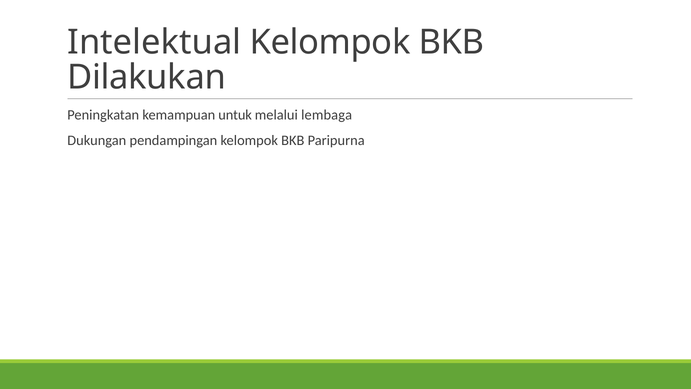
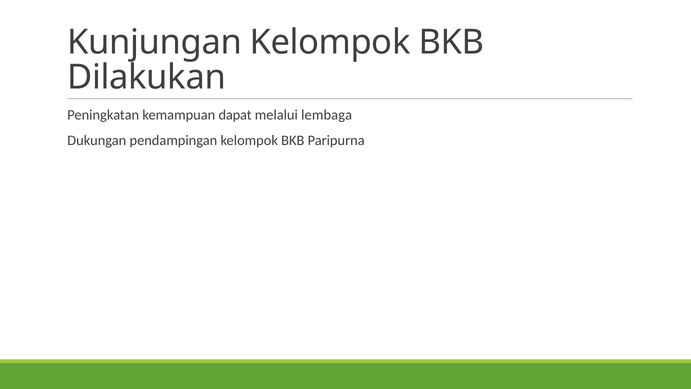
Intelektual: Intelektual -> Kunjungan
untuk: untuk -> dapat
